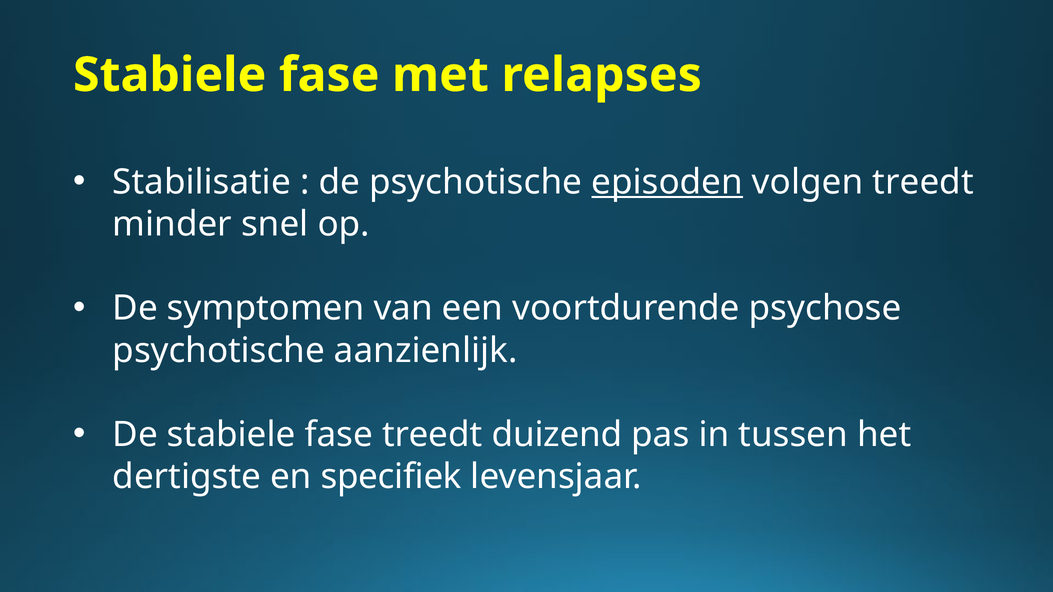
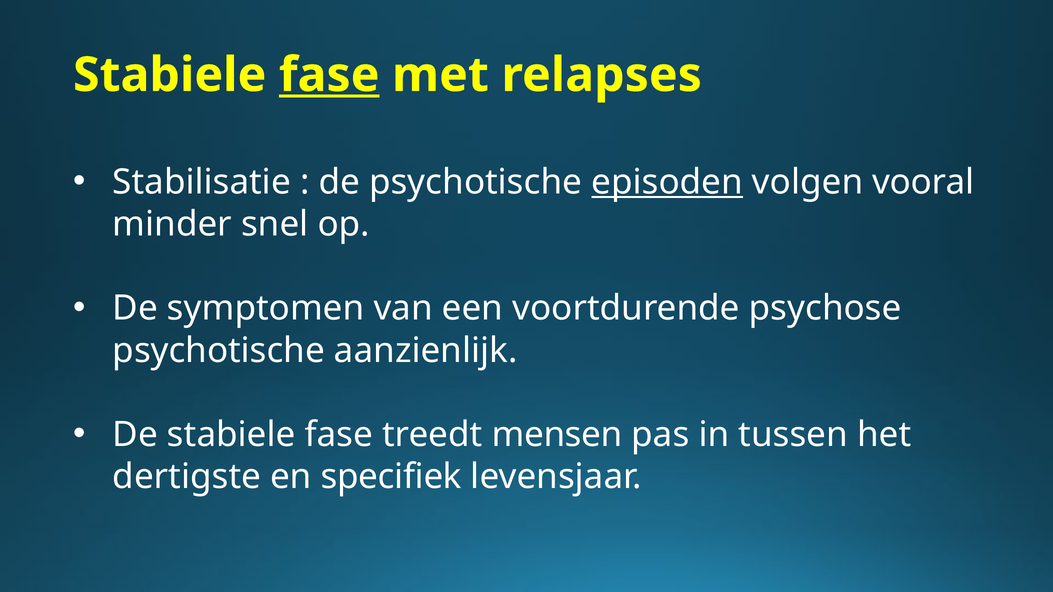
fase at (329, 75) underline: none -> present
volgen treedt: treedt -> vooral
duizend: duizend -> mensen
